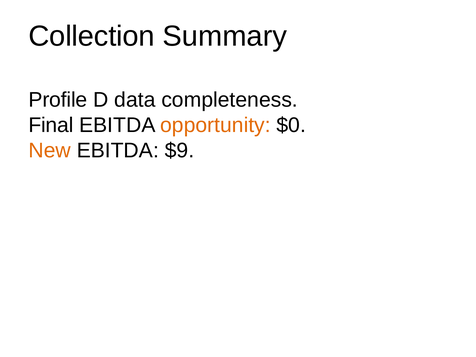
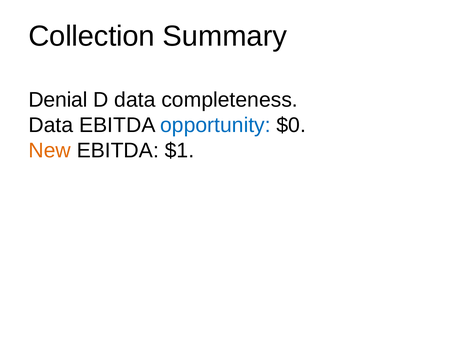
Profile: Profile -> Denial
Final at (51, 125): Final -> Data
opportunity colour: orange -> blue
$9: $9 -> $1
